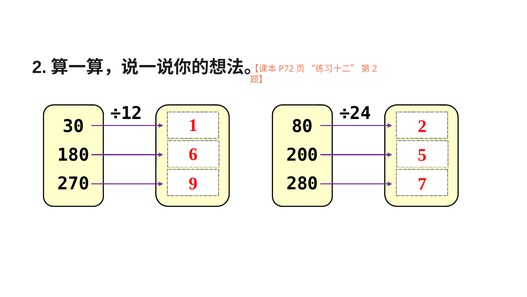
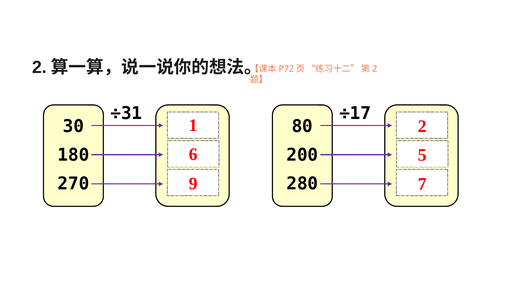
÷12: ÷12 -> ÷31
÷24: ÷24 -> ÷17
